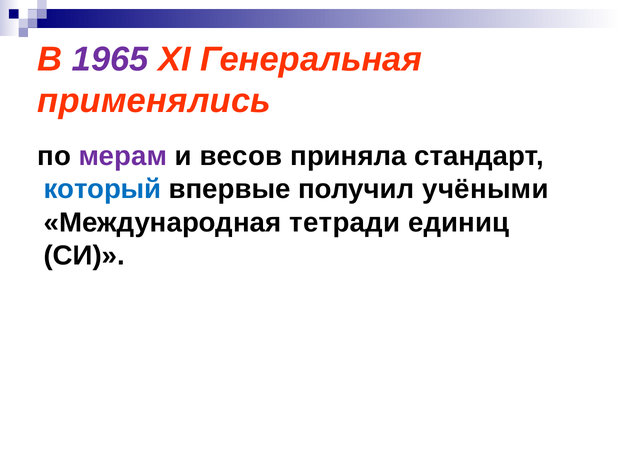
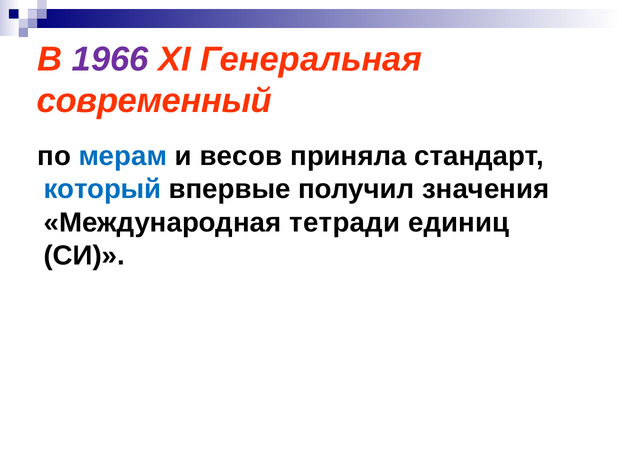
1965: 1965 -> 1966
применялись: применялись -> современный
мерам colour: purple -> blue
учёными: учёными -> значения
